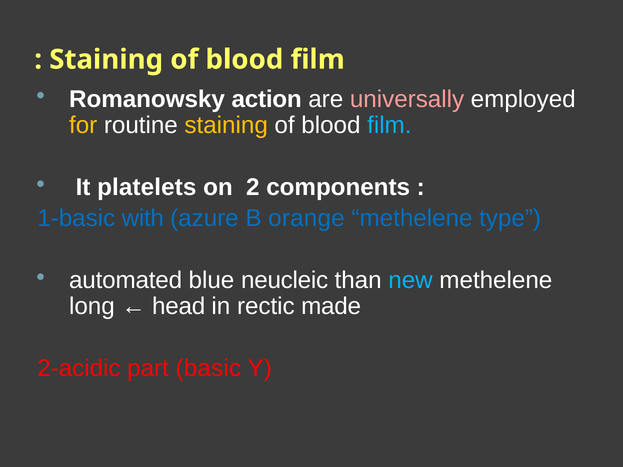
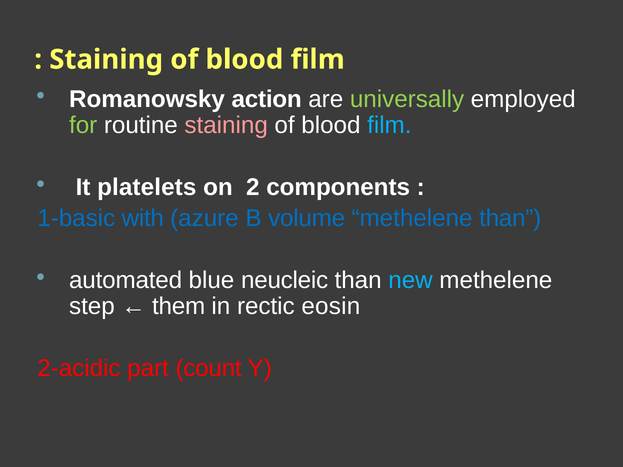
universally colour: pink -> light green
for colour: yellow -> light green
staining at (226, 125) colour: yellow -> pink
orange: orange -> volume
methelene type: type -> than
long: long -> step
head: head -> them
made: made -> eosin
basic: basic -> count
